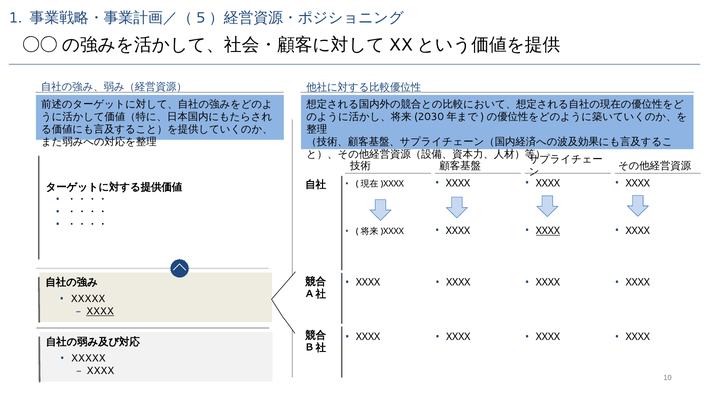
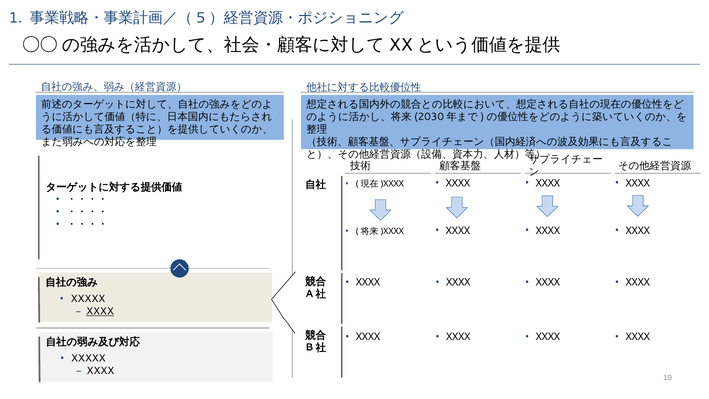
XXXX at (548, 231) underline: present -> none
